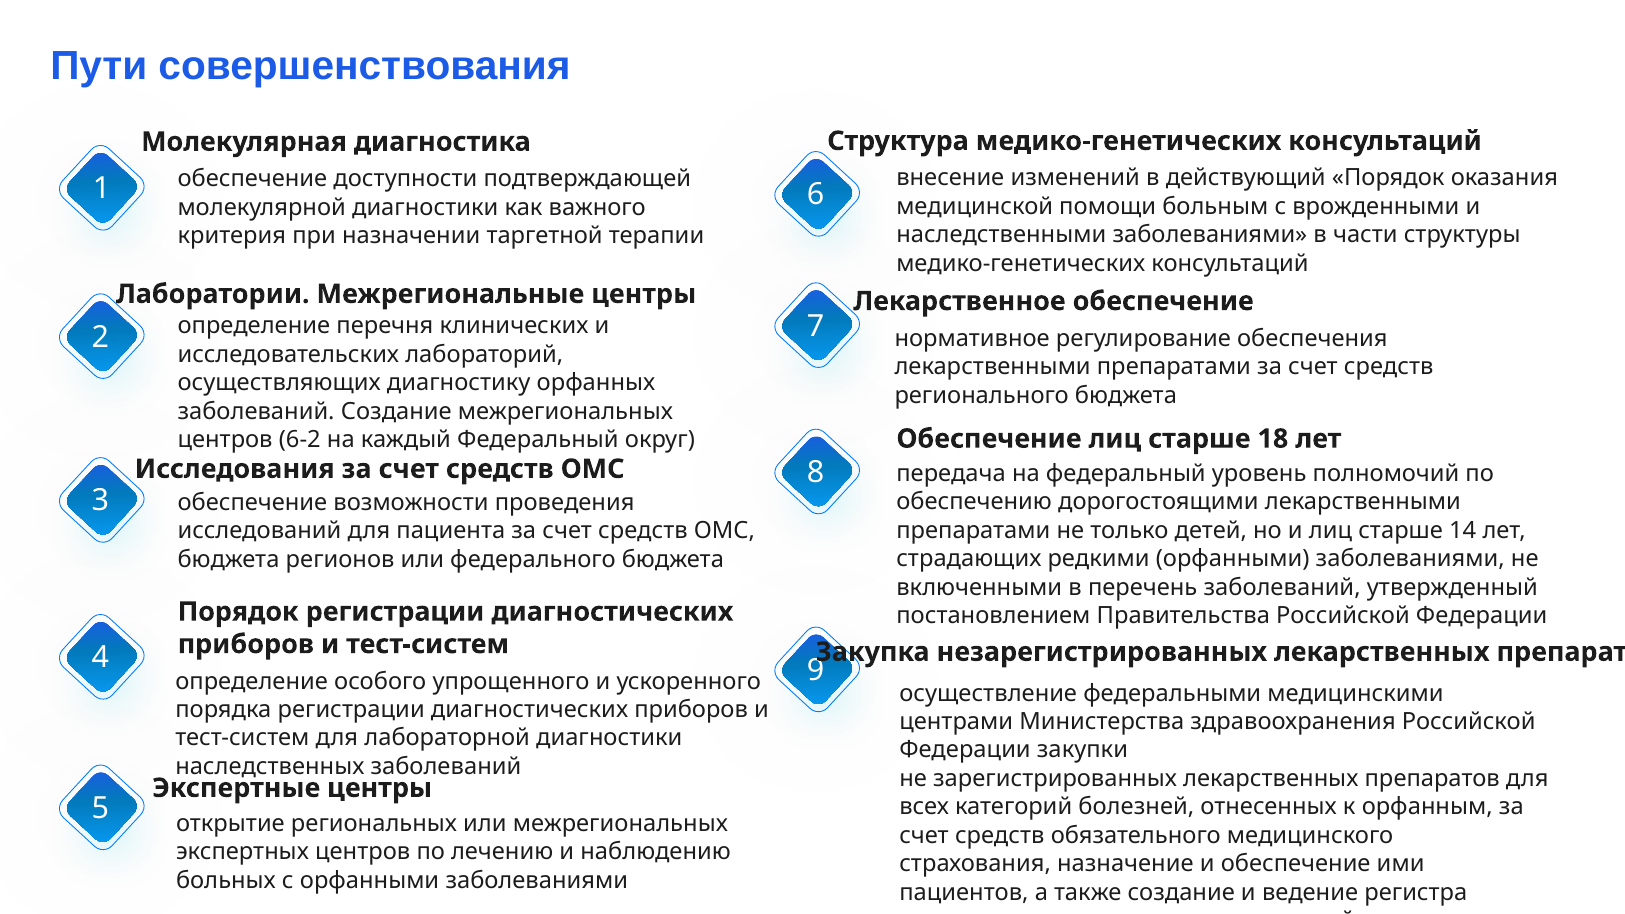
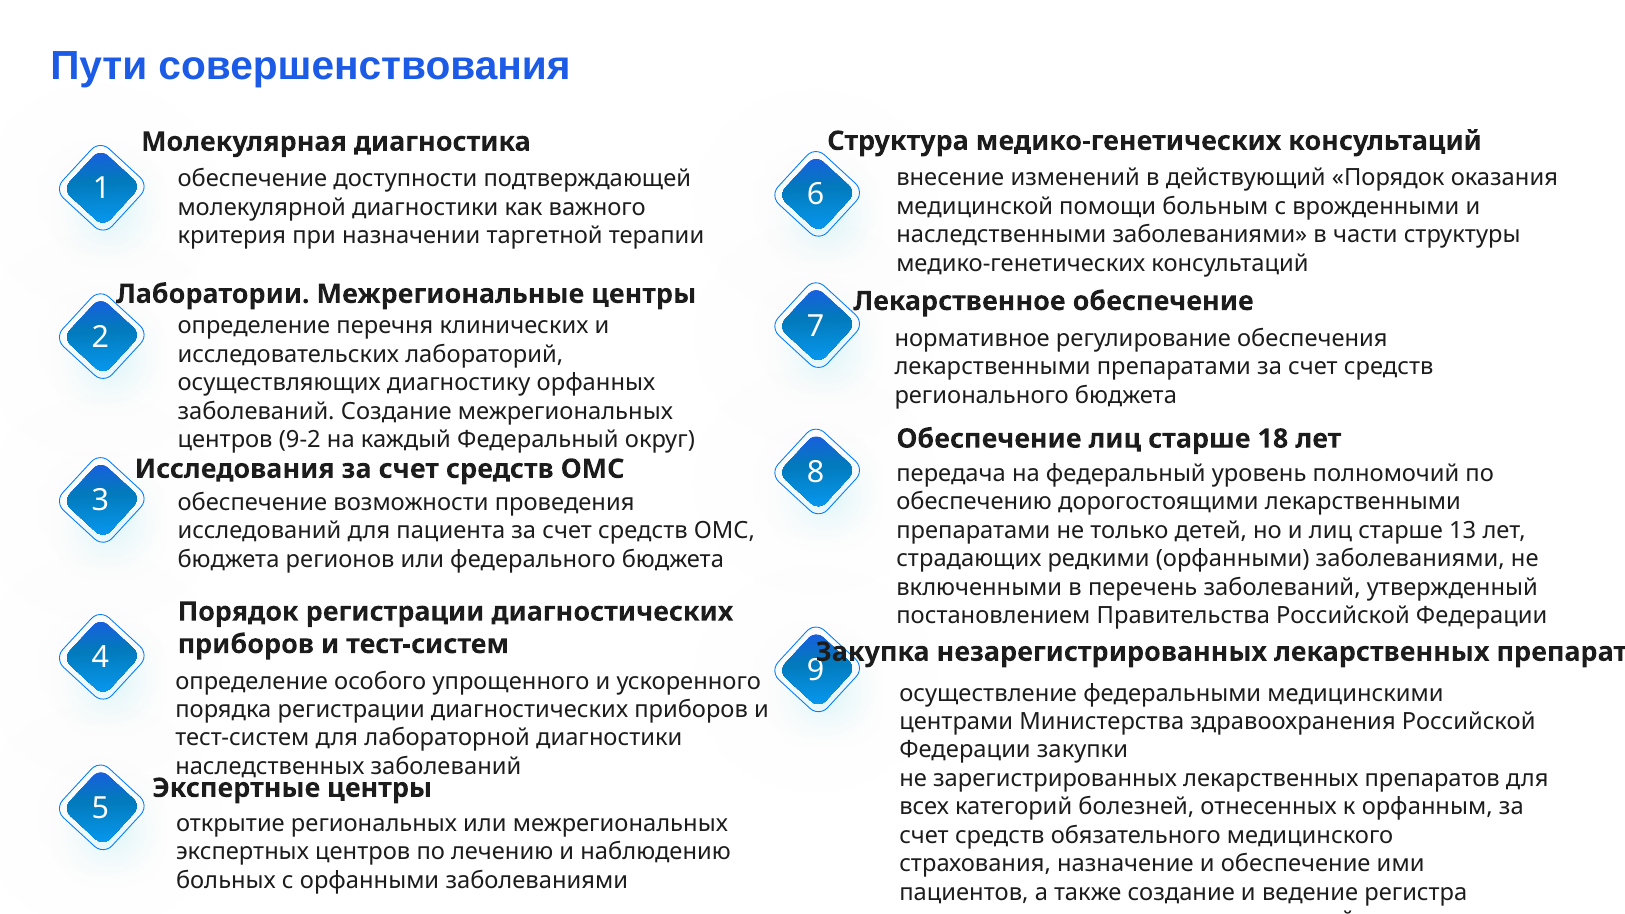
6-2: 6-2 -> 9-2
14: 14 -> 13
